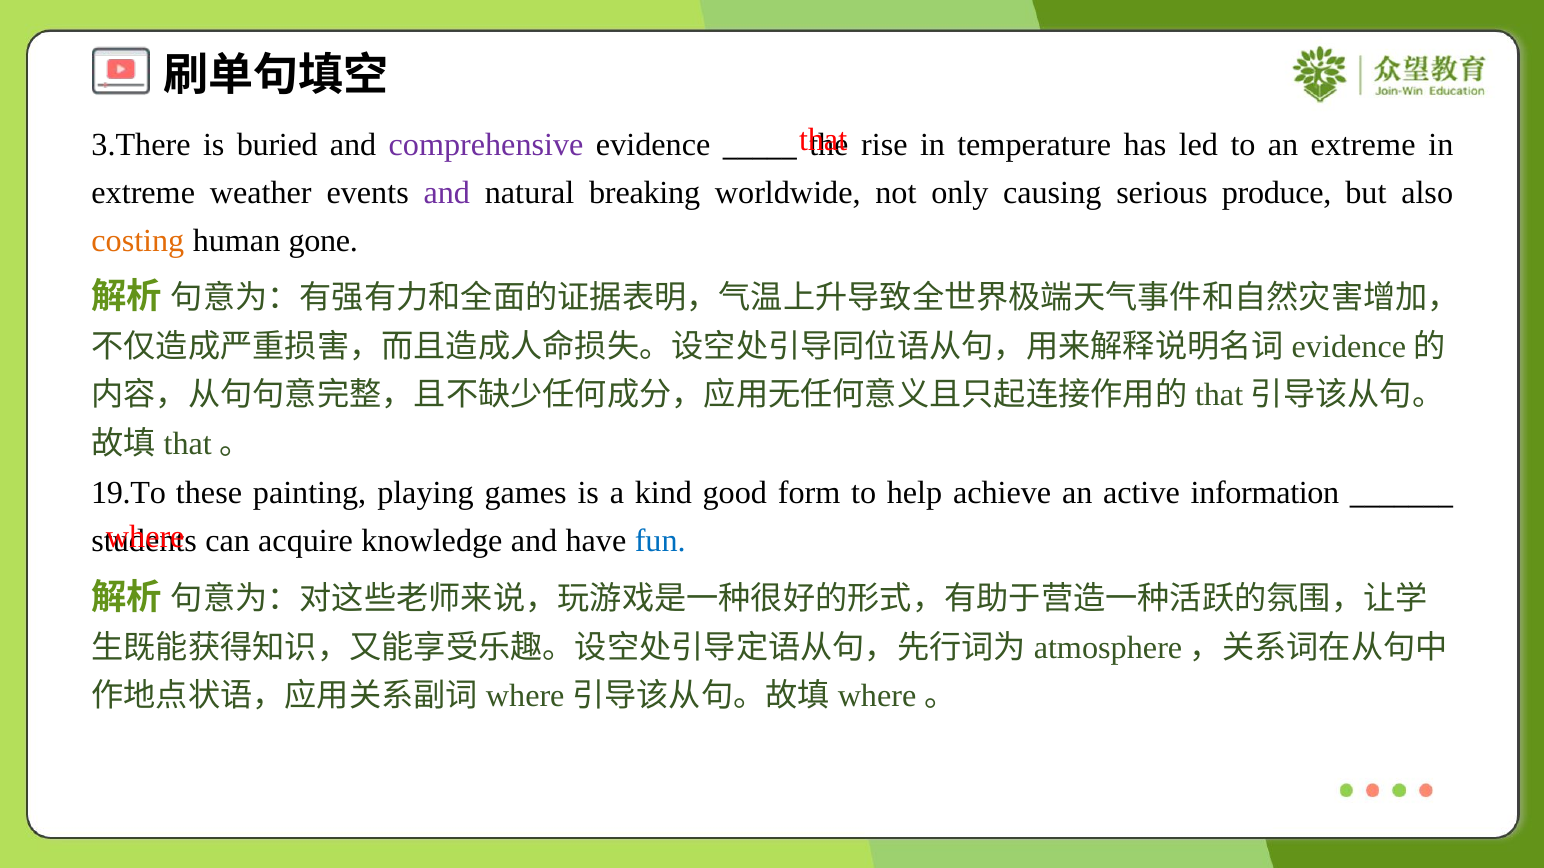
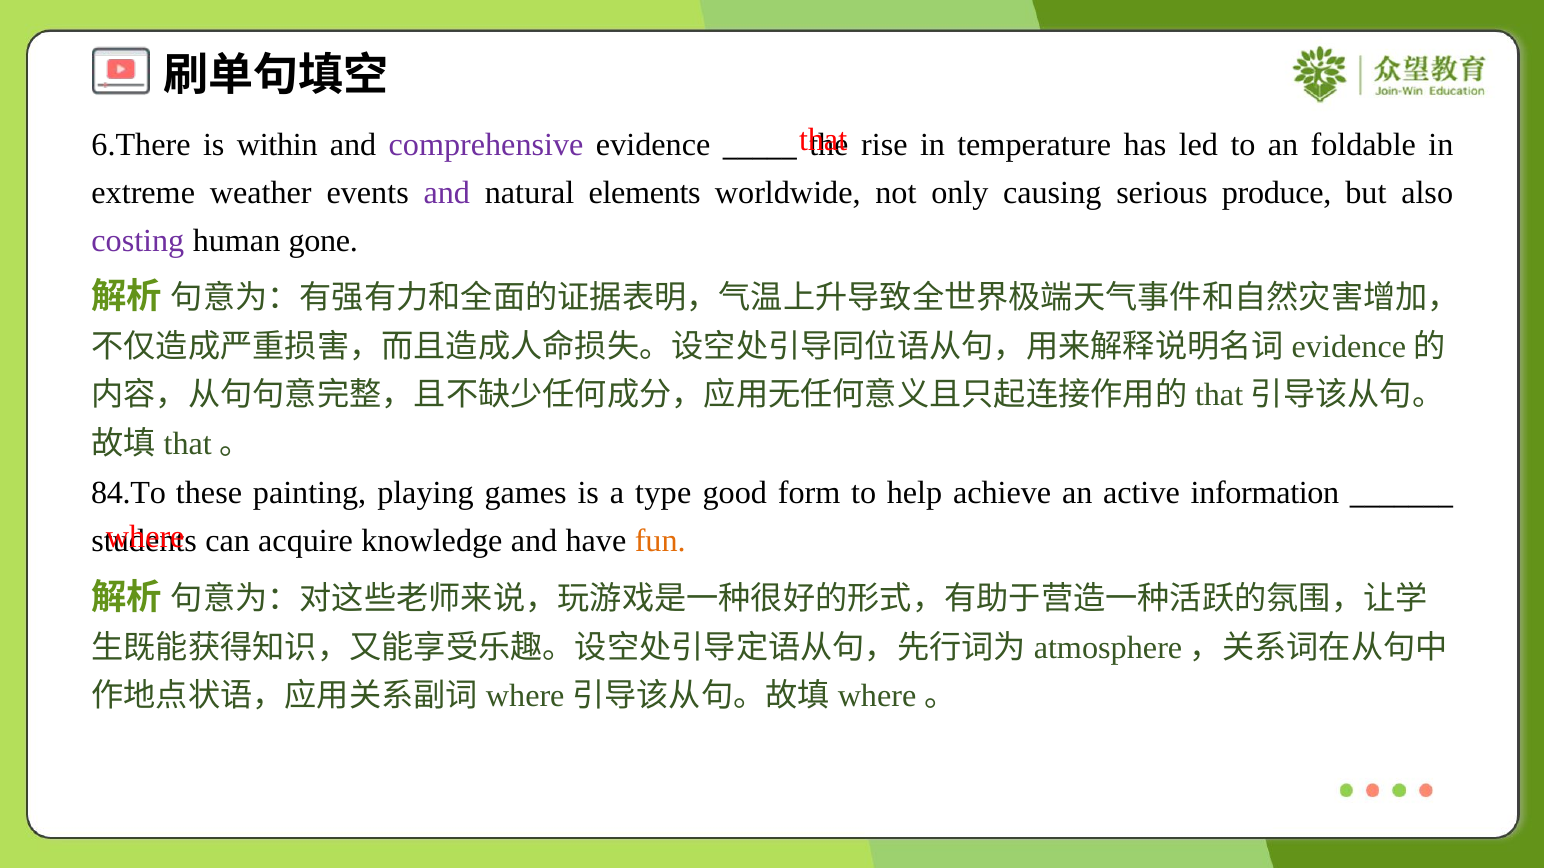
3.There: 3.There -> 6.There
buried: buried -> within
an extreme: extreme -> foldable
breaking: breaking -> elements
costing colour: orange -> purple
19.To: 19.To -> 84.To
kind: kind -> type
fun colour: blue -> orange
